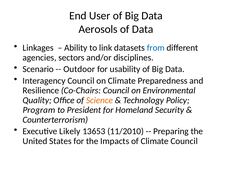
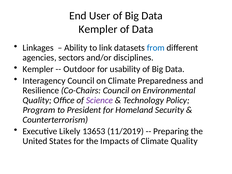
Aerosols at (98, 29): Aerosols -> Kempler
Scenario at (38, 69): Scenario -> Kempler
Science colour: orange -> purple
11/2010: 11/2010 -> 11/2019
Climate Council: Council -> Quality
